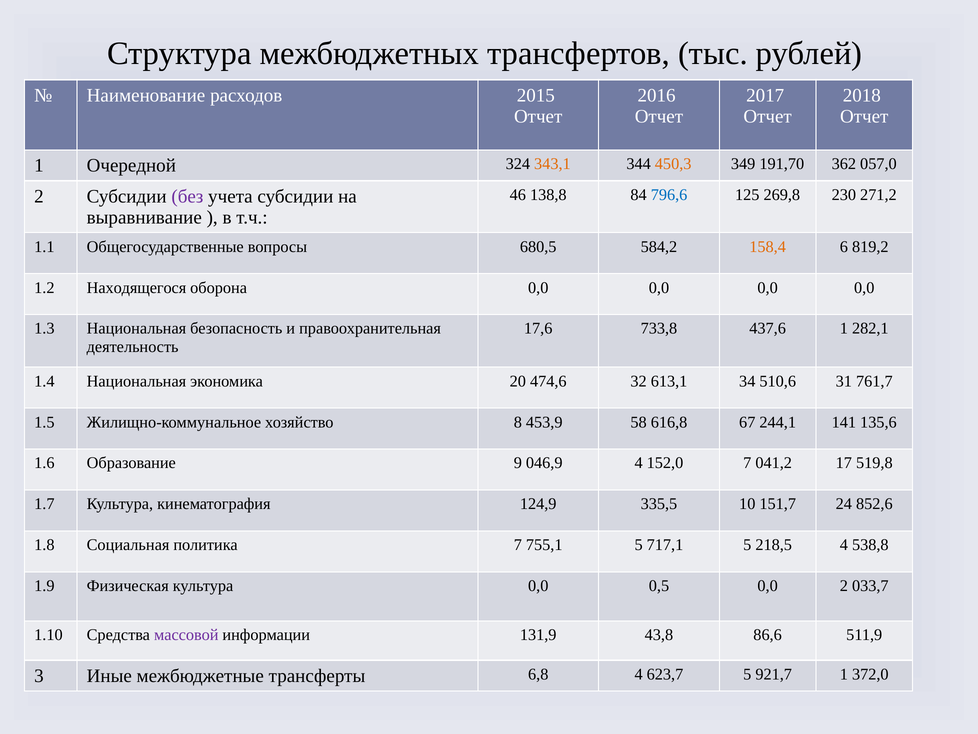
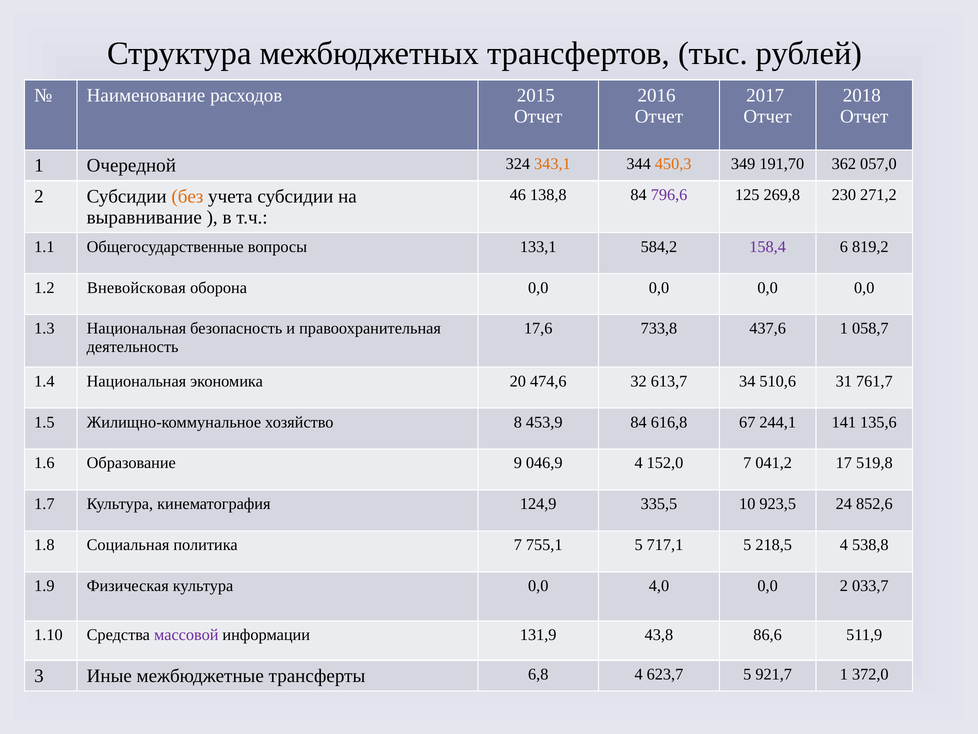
796,6 colour: blue -> purple
без colour: purple -> orange
680,5: 680,5 -> 133,1
158,4 colour: orange -> purple
Находящегося: Находящегося -> Вневойсковая
282,1: 282,1 -> 058,7
613,1: 613,1 -> 613,7
453,9 58: 58 -> 84
151,7: 151,7 -> 923,5
0,5: 0,5 -> 4,0
